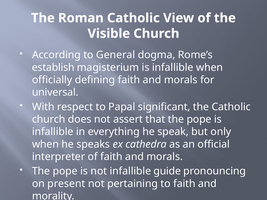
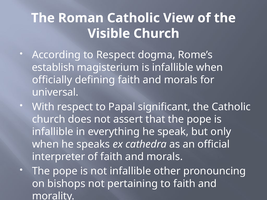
to General: General -> Respect
guide: guide -> other
present: present -> bishops
